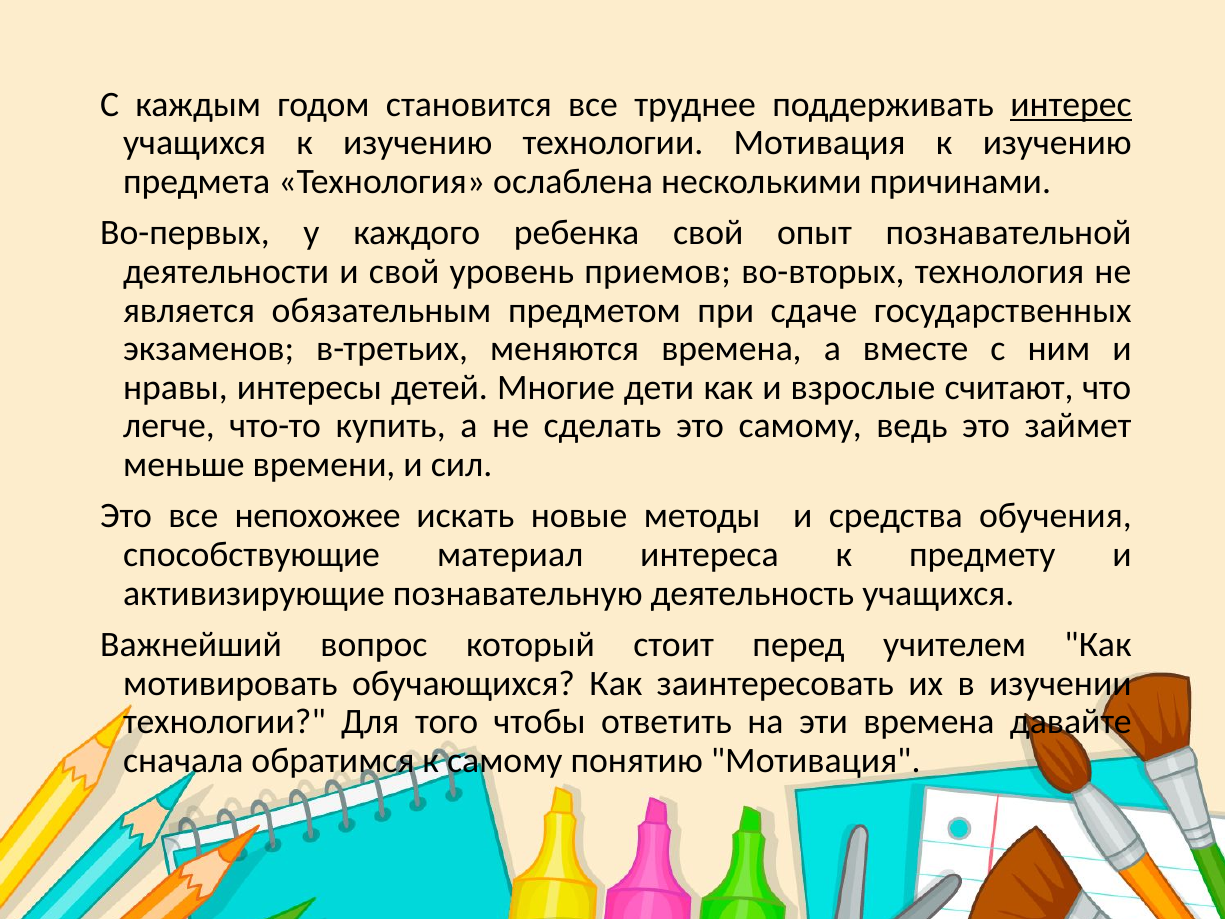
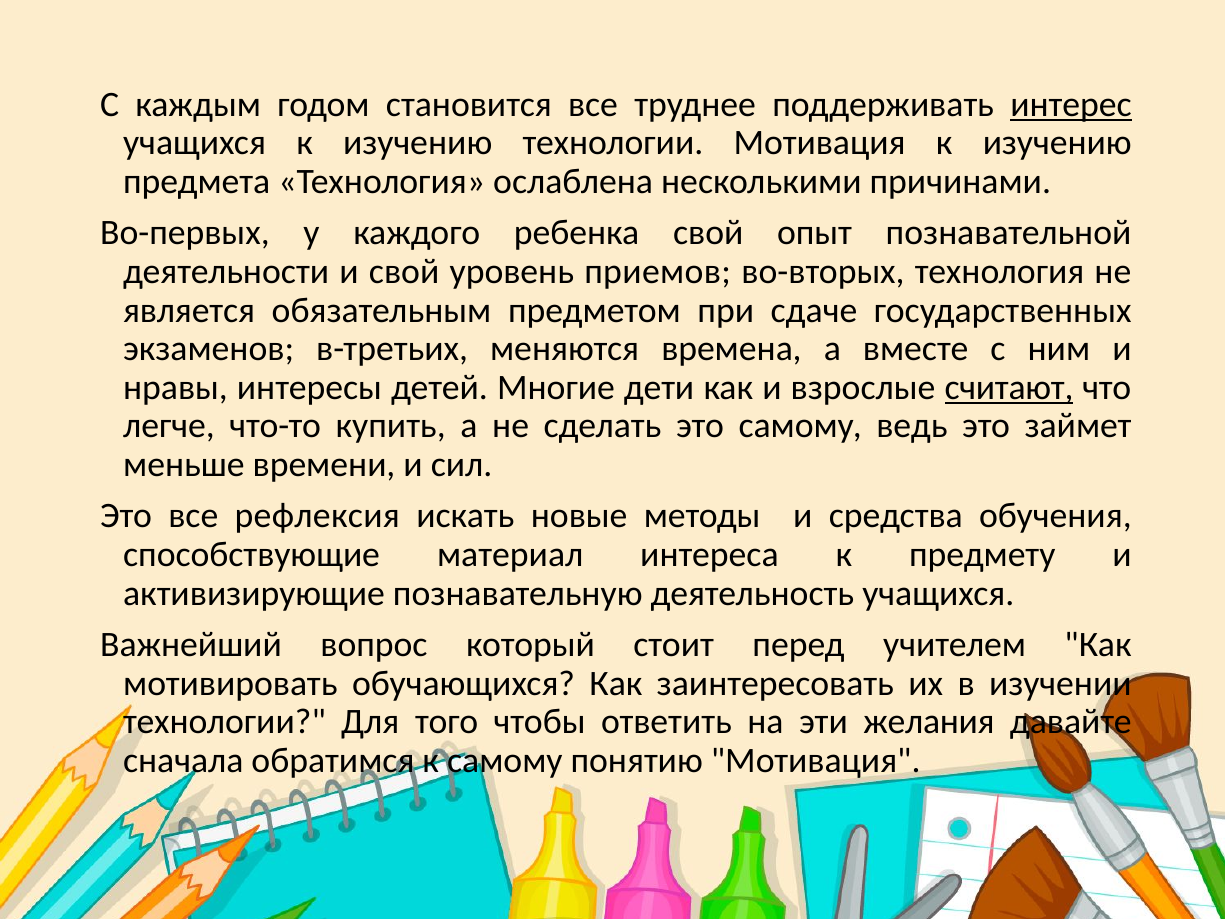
считают underline: none -> present
непохожее: непохожее -> рефлексия
эти времена: времена -> желания
